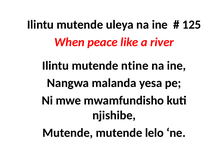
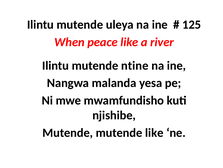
mutende lelo: lelo -> like
